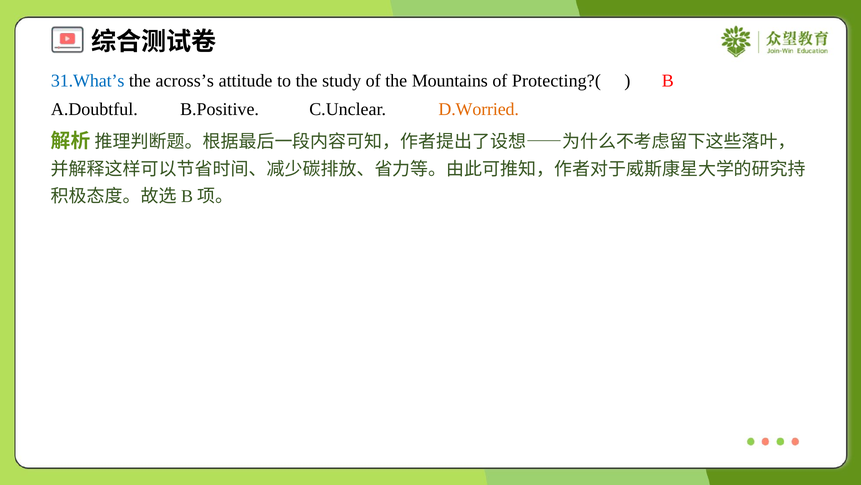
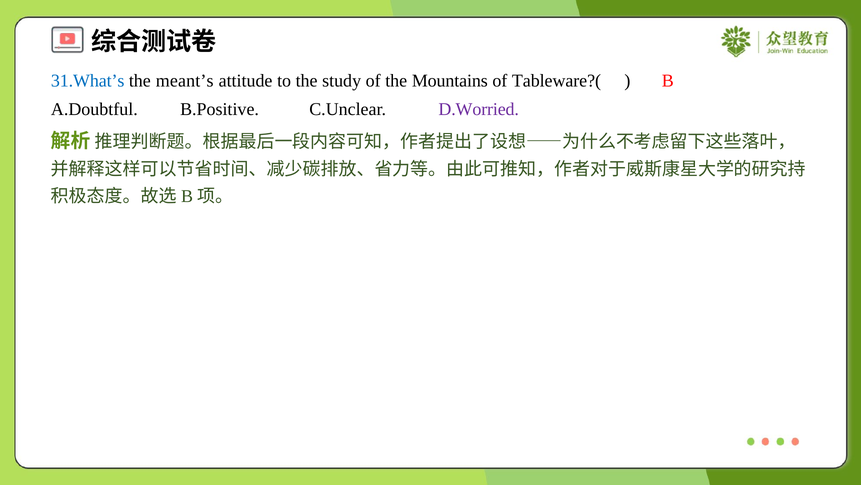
across’s: across’s -> meant’s
Protecting?(: Protecting?( -> Tableware?(
D.Worried colour: orange -> purple
